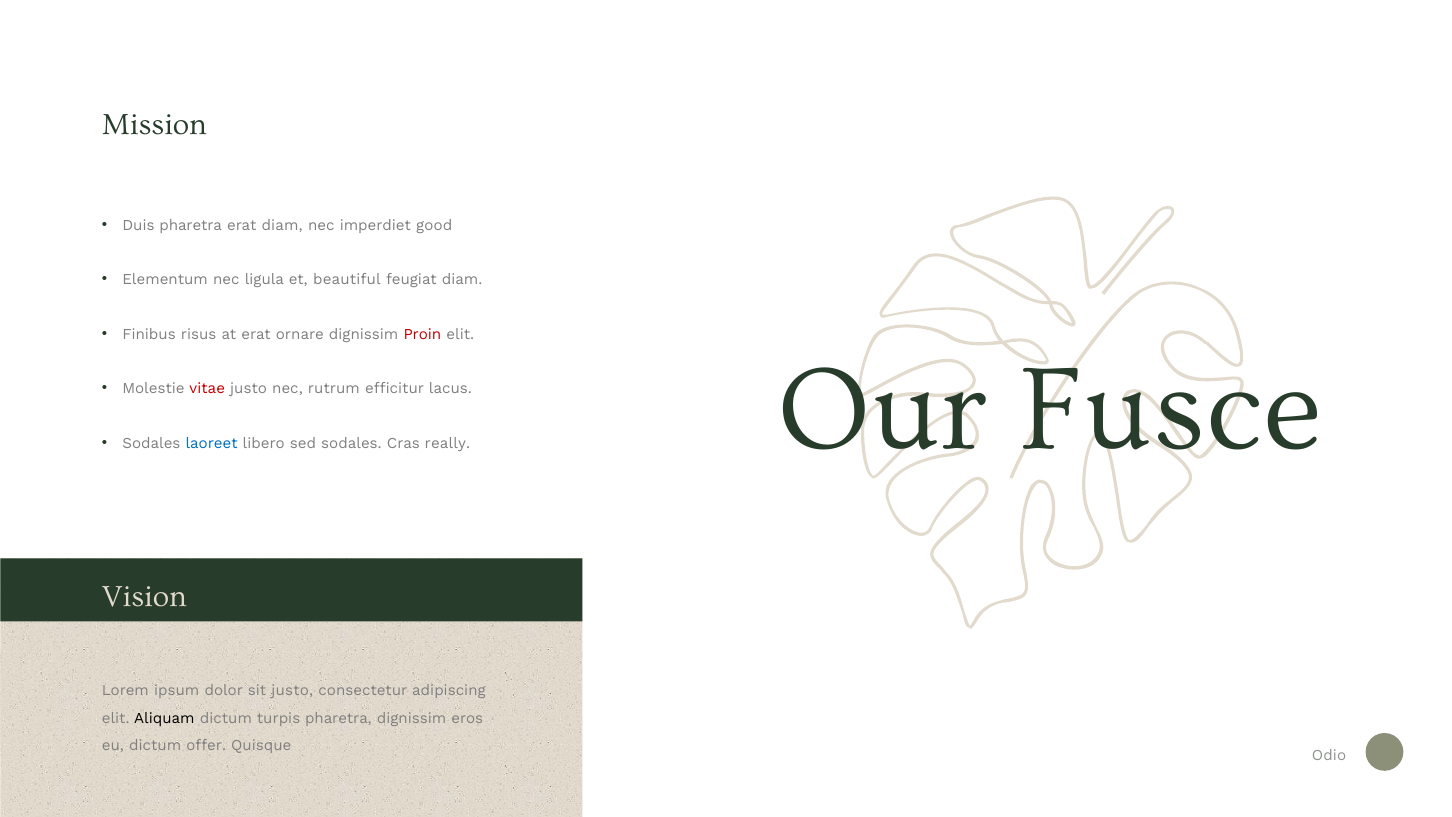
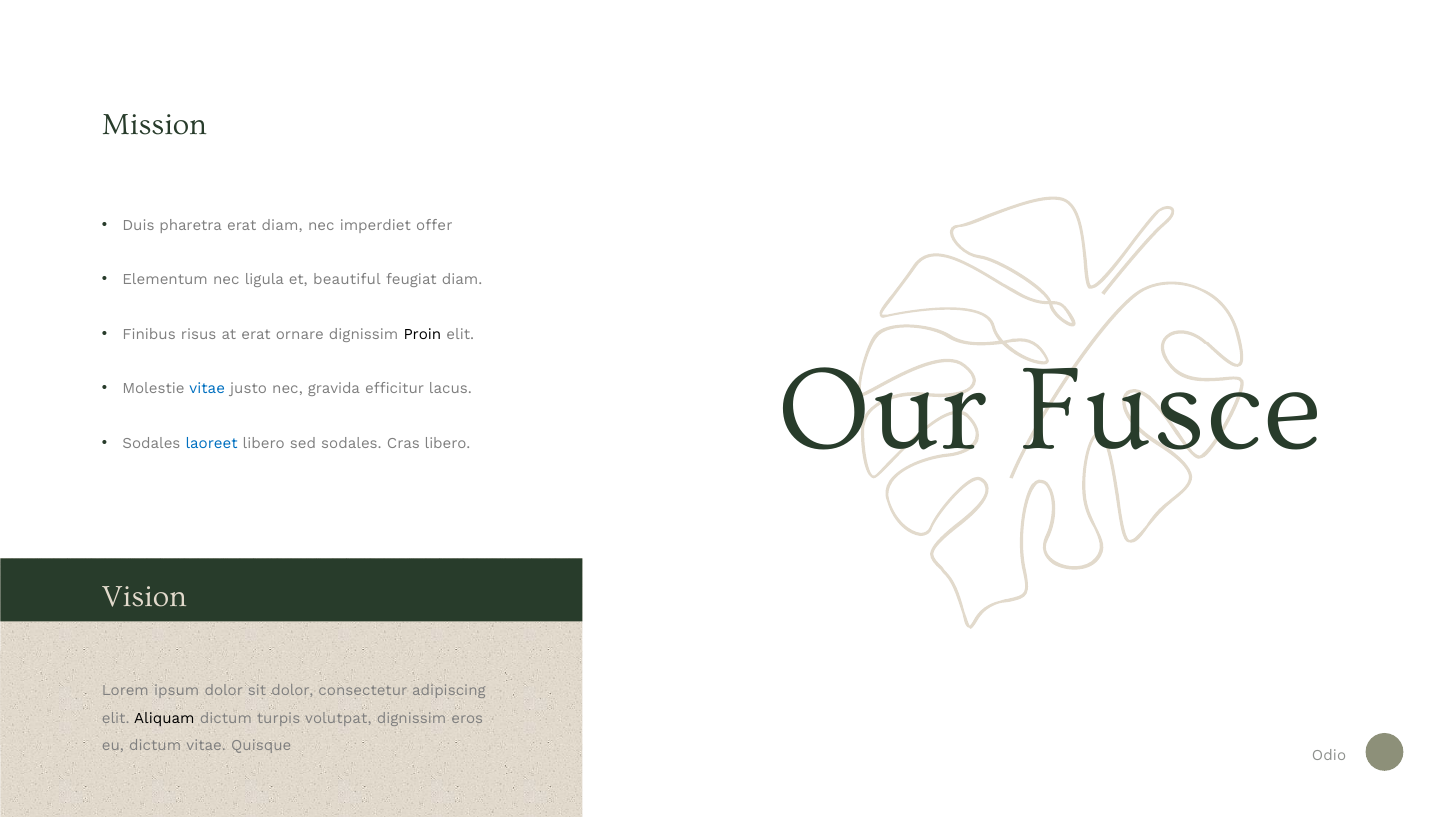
good: good -> offer
Proin colour: red -> black
vitae at (207, 389) colour: red -> blue
rutrum: rutrum -> gravida
Cras really: really -> libero
sit justo: justo -> dolor
turpis pharetra: pharetra -> volutpat
dictum offer: offer -> vitae
